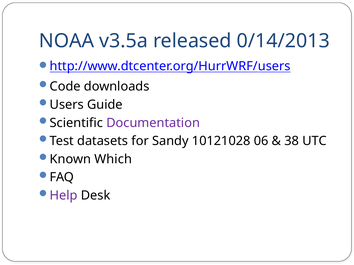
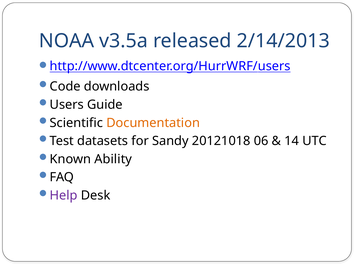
0/14/2013: 0/14/2013 -> 2/14/2013
Documentation colour: purple -> orange
10121028: 10121028 -> 20121018
38: 38 -> 14
Which: Which -> Ability
